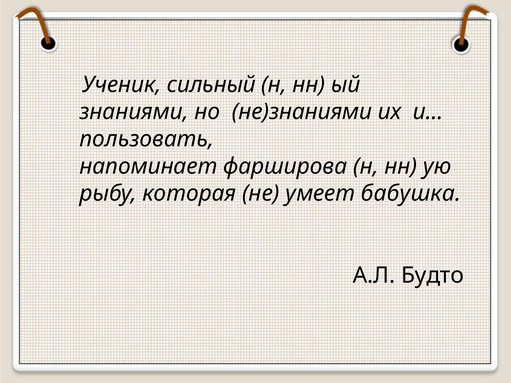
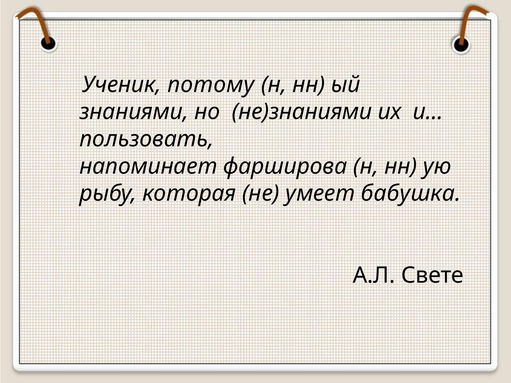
сильный: сильный -> потому
Будто: Будто -> Свете
